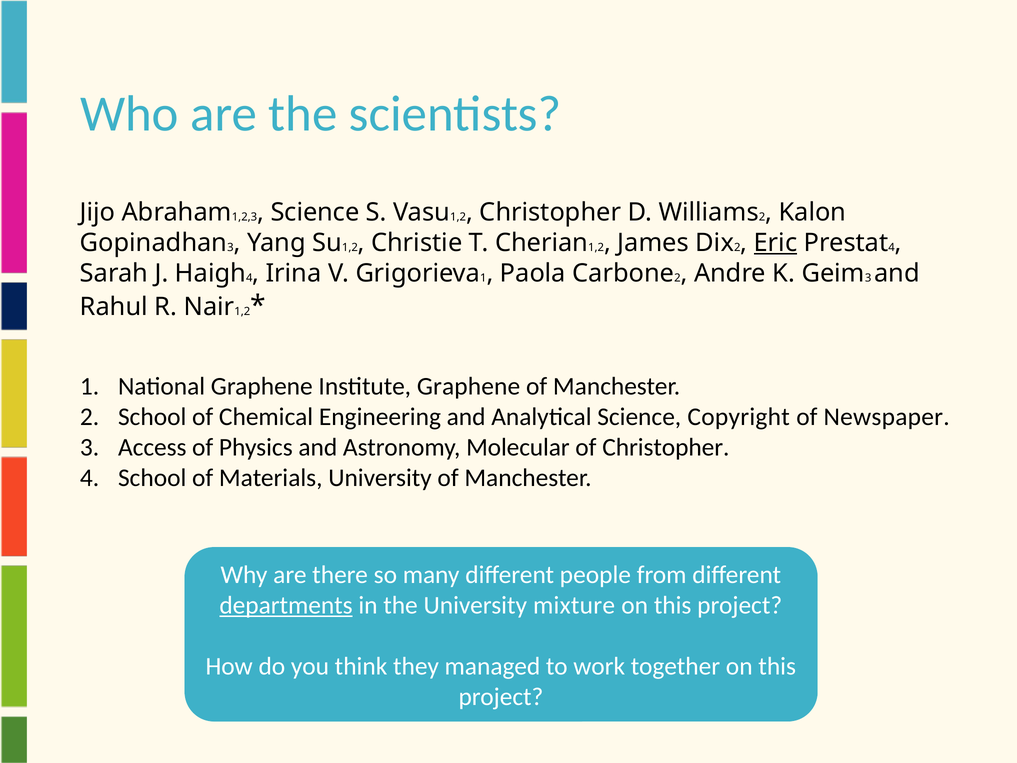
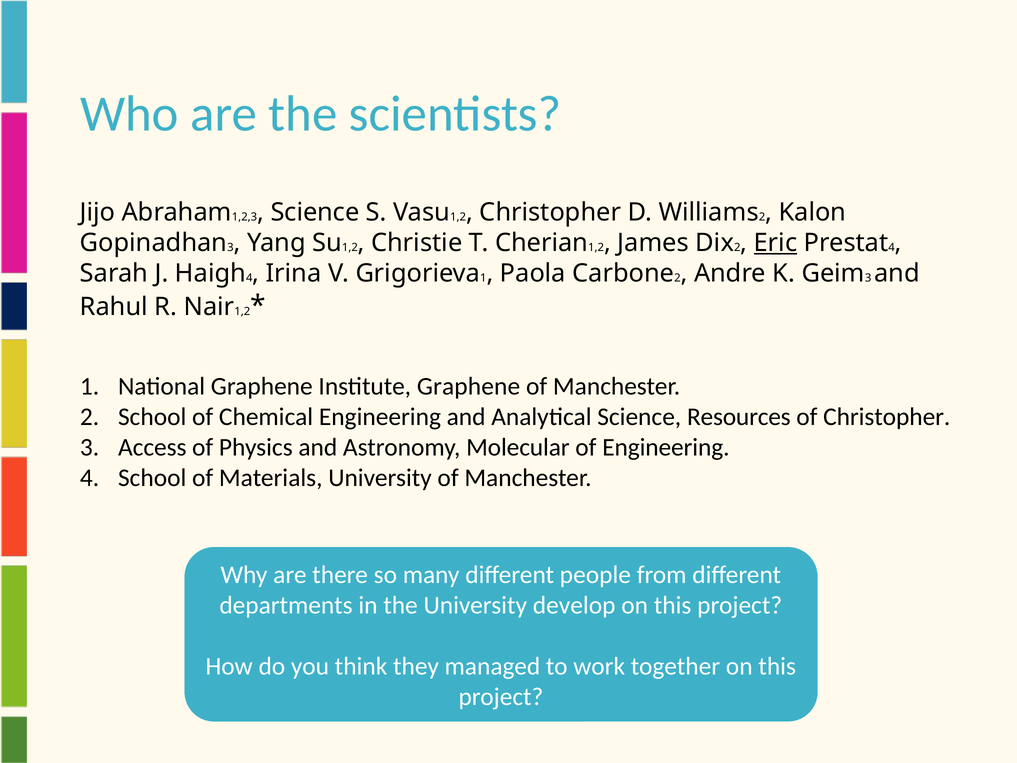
Copyright: Copyright -> Resources
of Newspaper: Newspaper -> Christopher
of Christopher: Christopher -> Engineering
departments underline: present -> none
mixture: mixture -> develop
